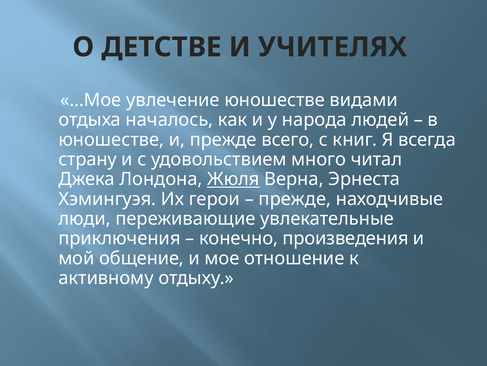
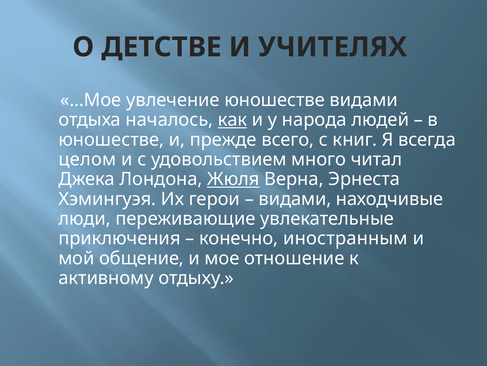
как underline: none -> present
страну: страну -> целом
прежде at (295, 199): прежде -> видами
произведения: произведения -> иностранным
